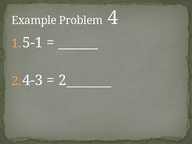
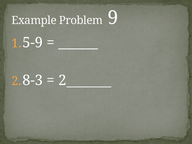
4: 4 -> 9
5-1: 5-1 -> 5-9
4-3: 4-3 -> 8-3
